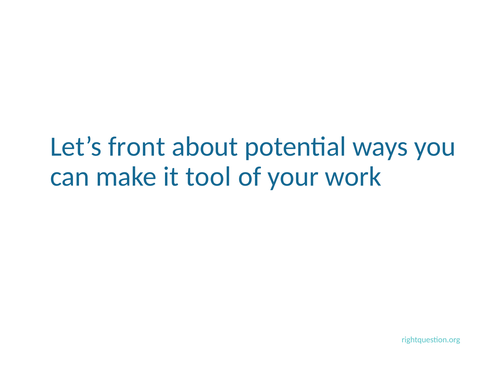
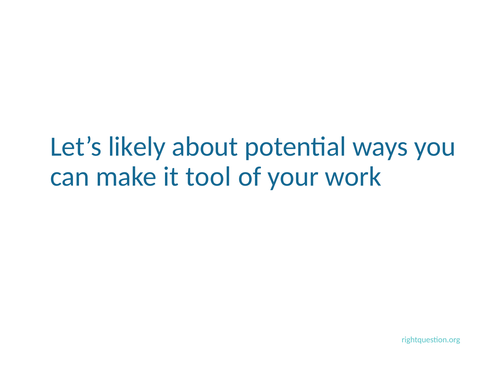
front: front -> likely
